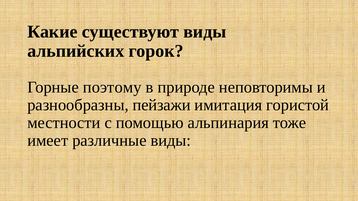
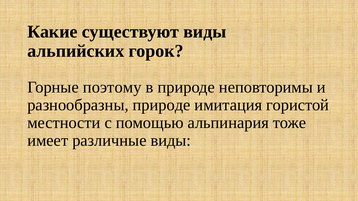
разнообразны пейзажи: пейзажи -> природе
